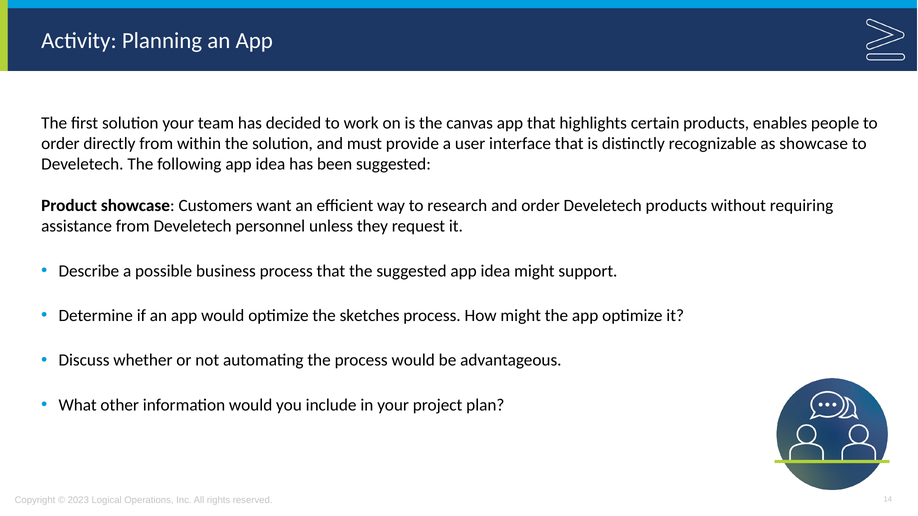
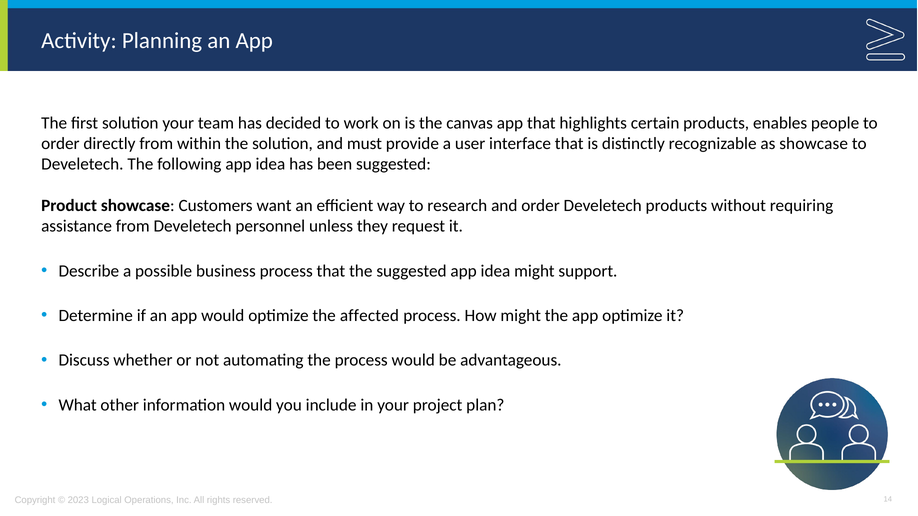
sketches: sketches -> affected
